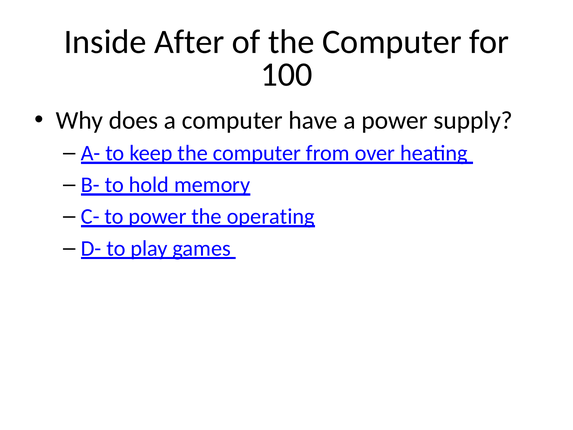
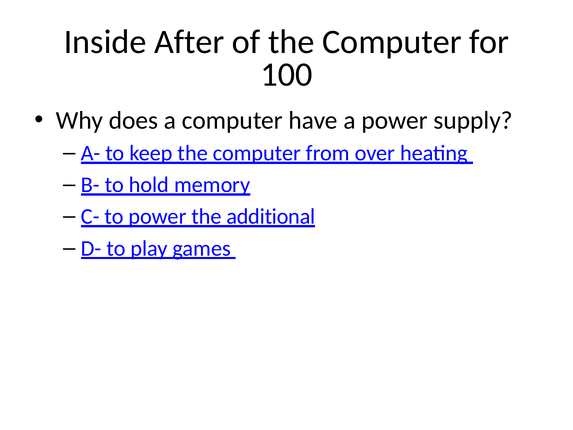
operating: operating -> additional
